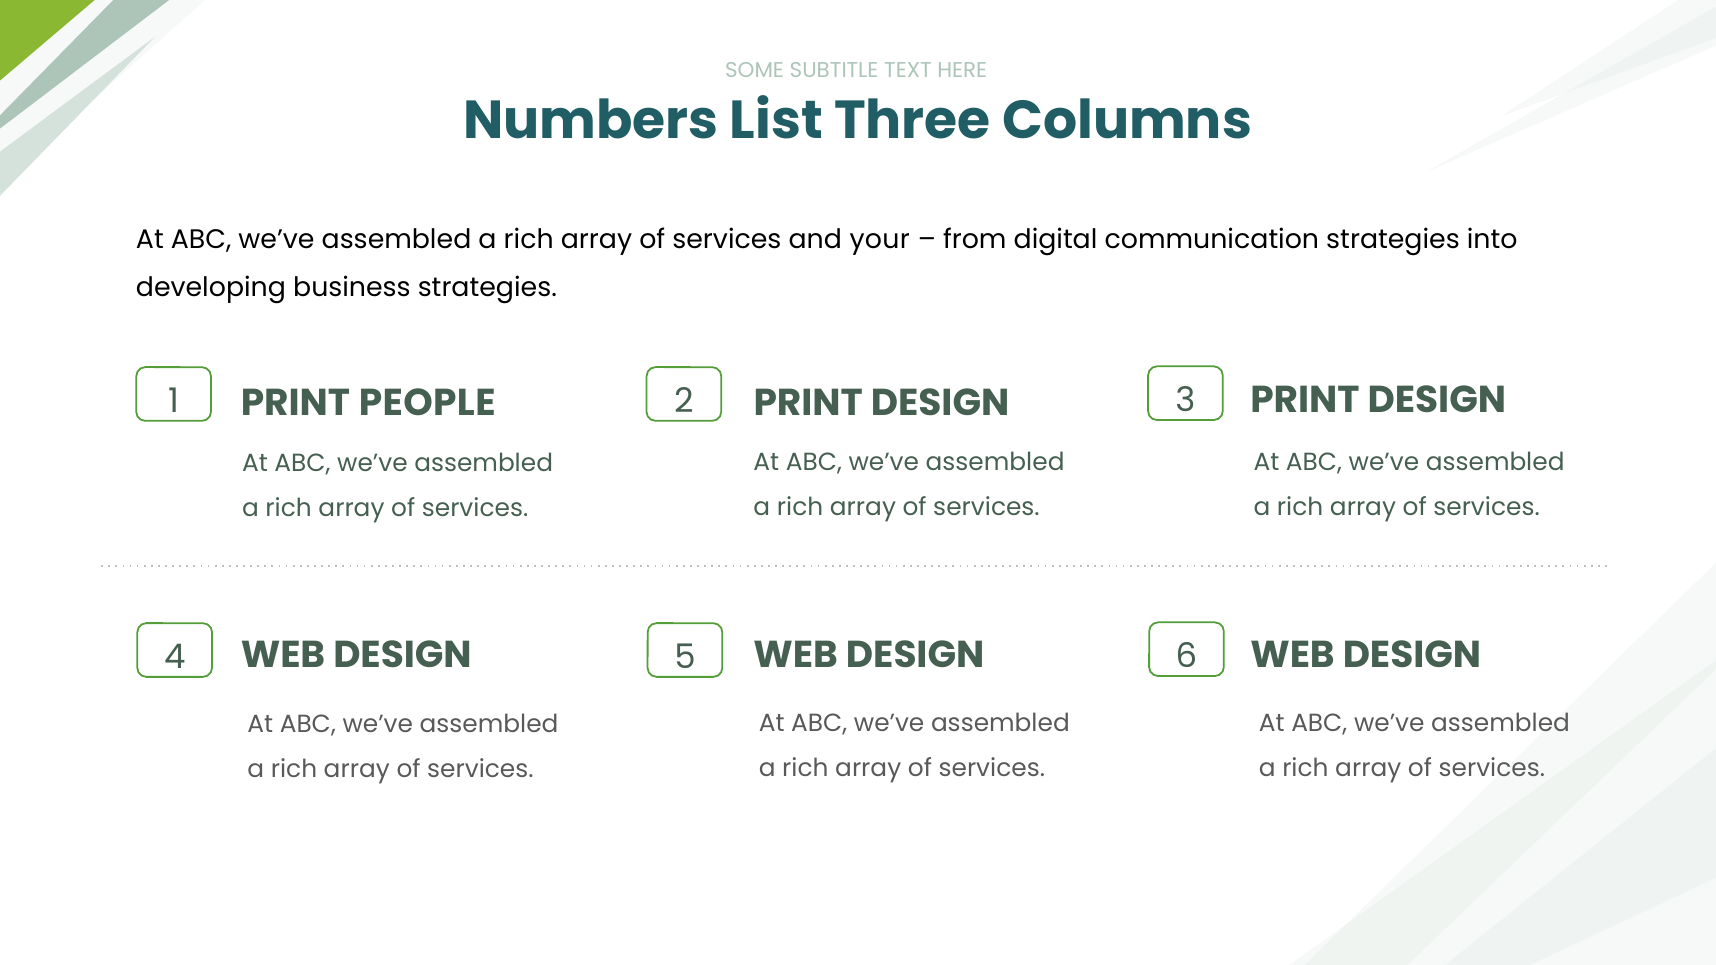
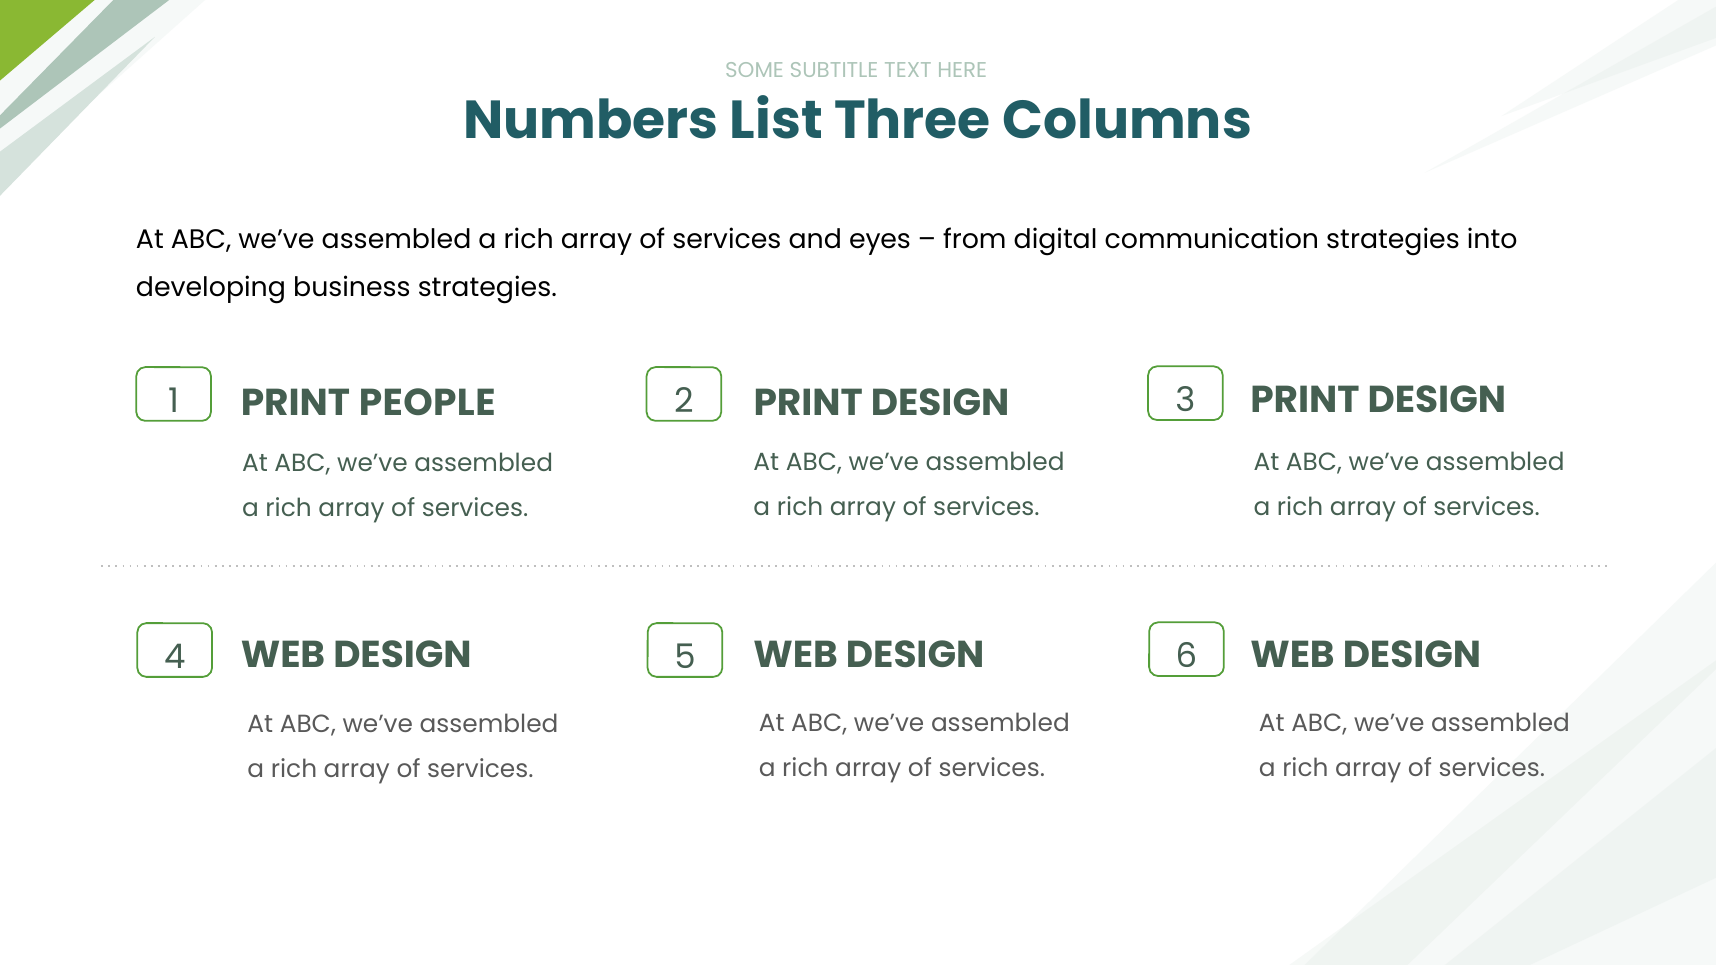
your: your -> eyes
